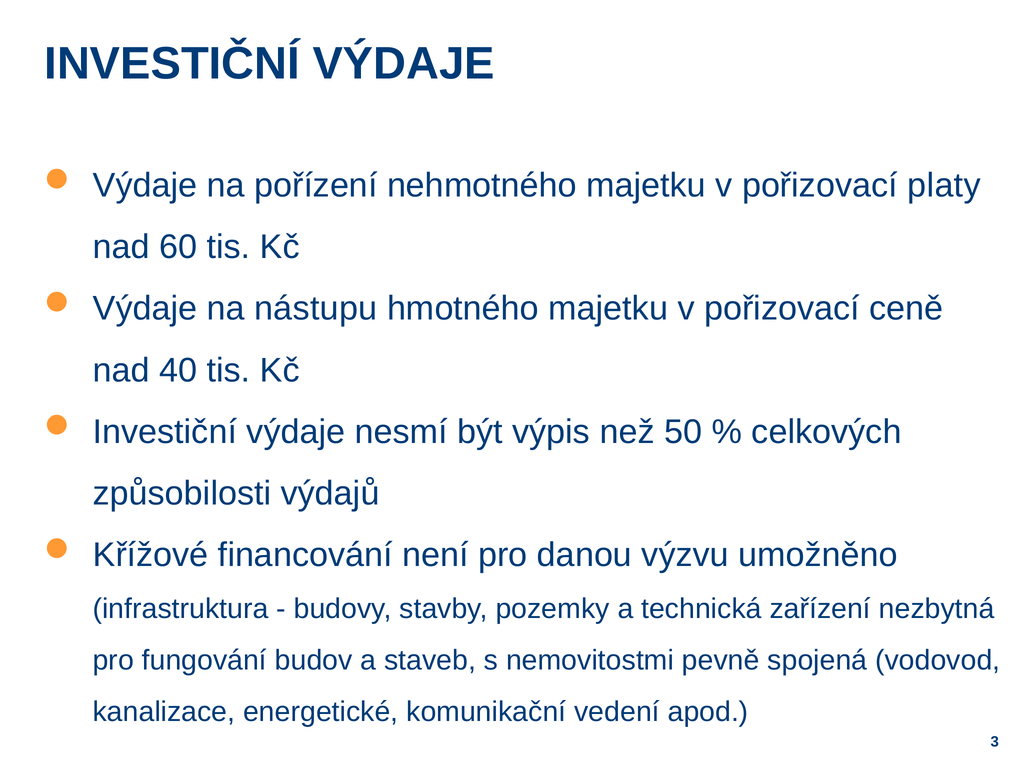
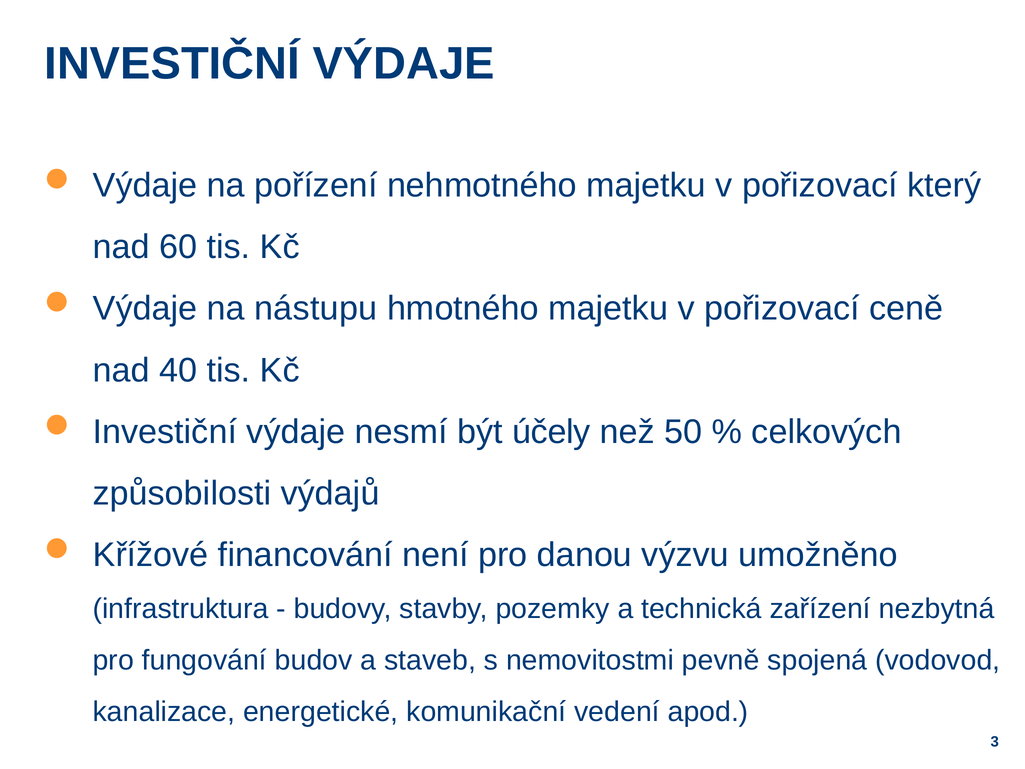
platy: platy -> který
výpis: výpis -> účely
